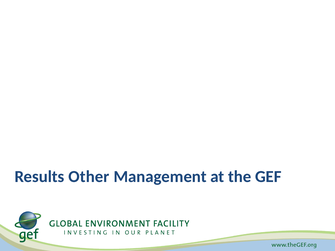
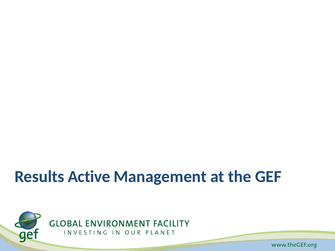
Other: Other -> Active
